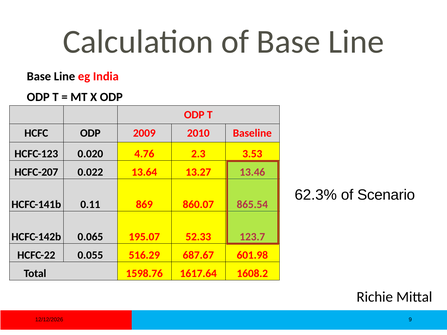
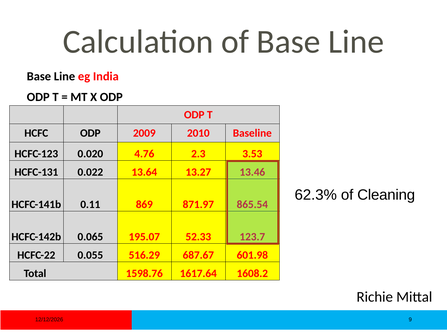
HCFC-207: HCFC-207 -> HCFC-131
Scenario: Scenario -> Cleaning
860.07: 860.07 -> 871.97
